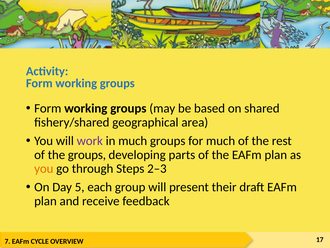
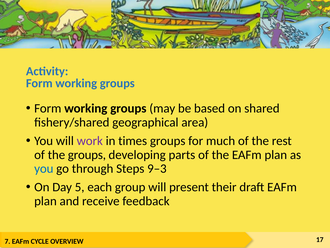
in much: much -> times
you at (44, 168) colour: orange -> blue
2–3: 2–3 -> 9–3
